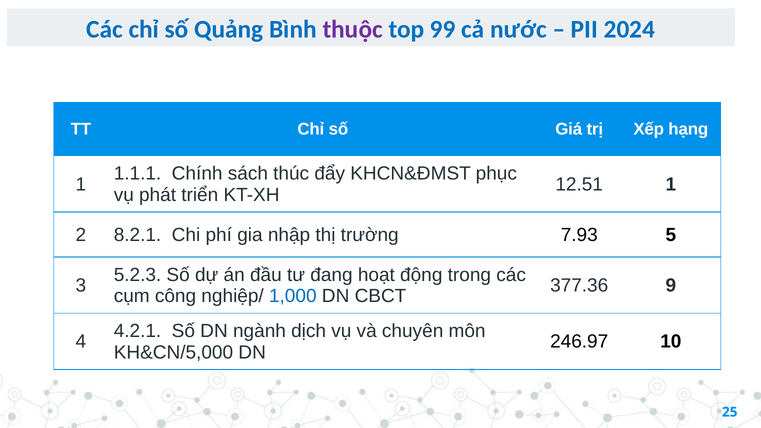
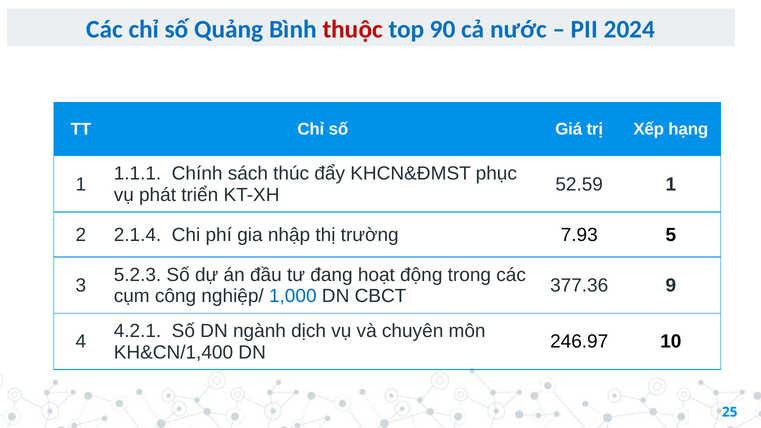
thuộc colour: purple -> red
99: 99 -> 90
12.51: 12.51 -> 52.59
8.2.1: 8.2.1 -> 2.1.4
KH&CN/5,000: KH&CN/5,000 -> KH&CN/1,400
